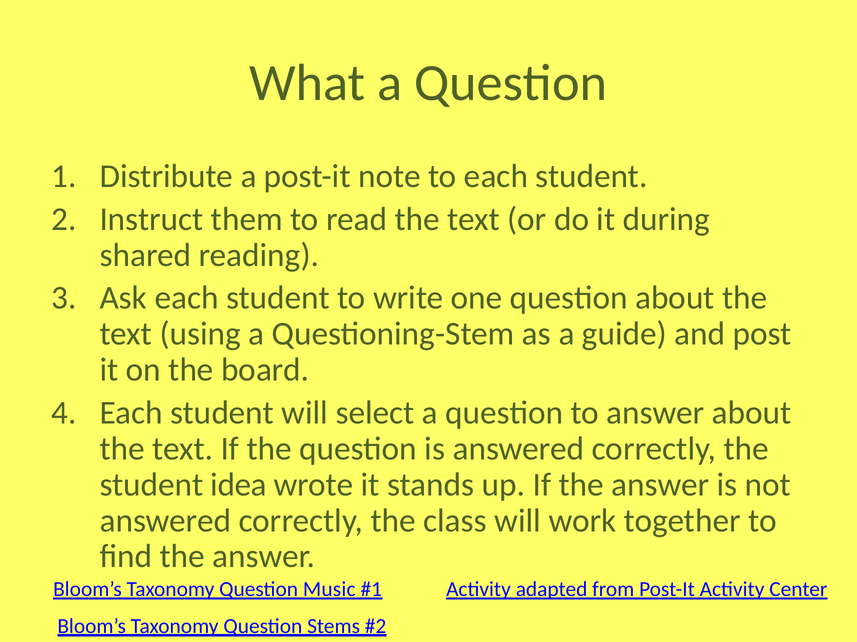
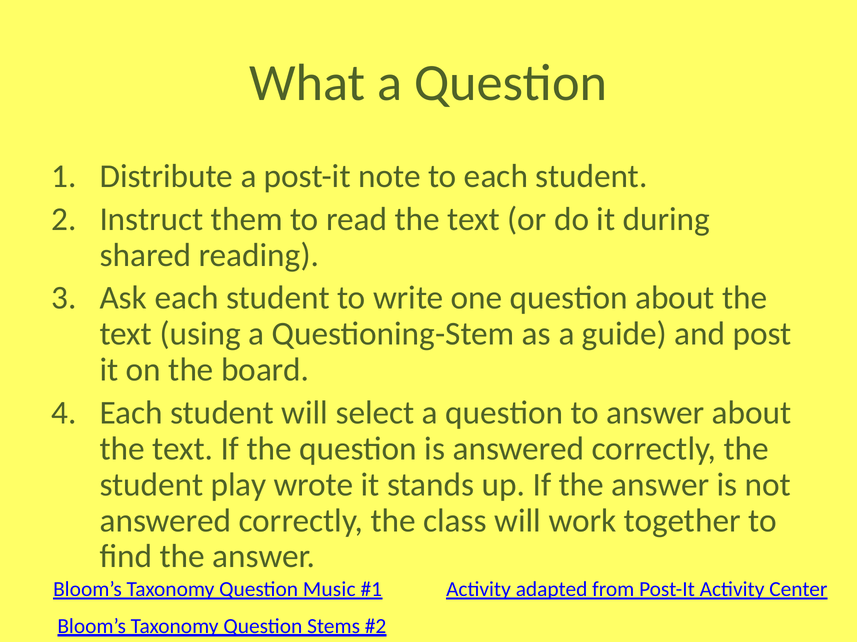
idea: idea -> play
